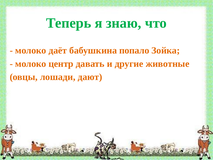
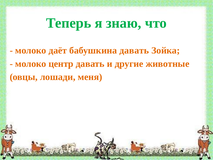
бабушкина попало: попало -> давать
дают: дают -> меня
